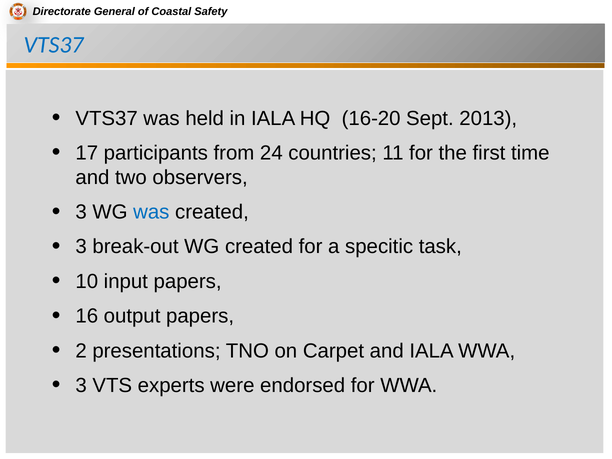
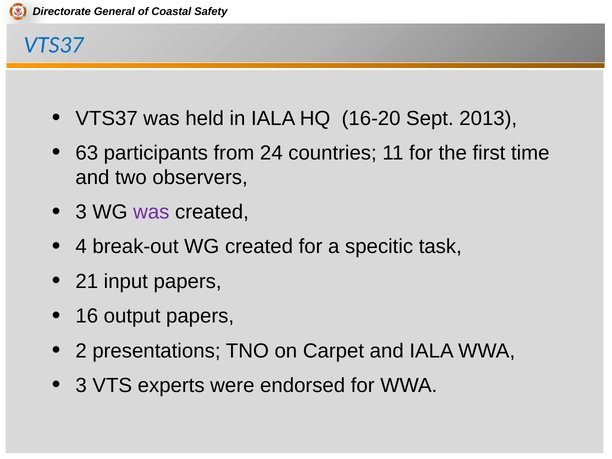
17: 17 -> 63
was at (151, 212) colour: blue -> purple
3 at (81, 247): 3 -> 4
10: 10 -> 21
